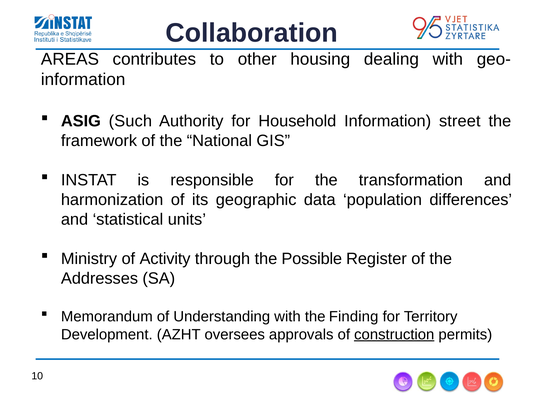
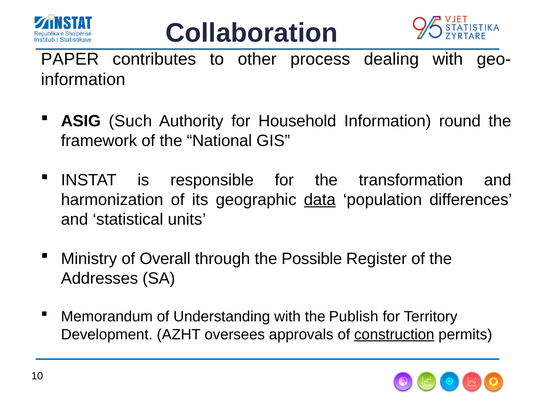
AREAS: AREAS -> PAPER
housing: housing -> process
street: street -> round
data underline: none -> present
Activity: Activity -> Overall
Finding: Finding -> Publish
